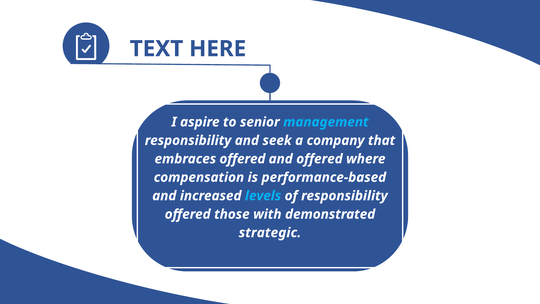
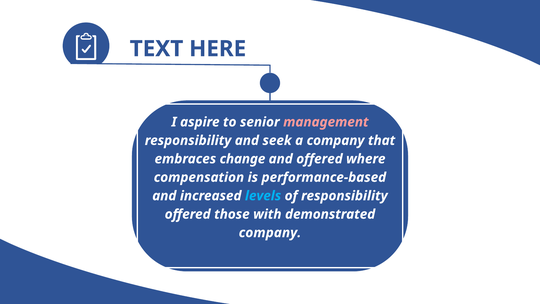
management colour: light blue -> pink
embraces offered: offered -> change
strategic at (270, 233): strategic -> company
